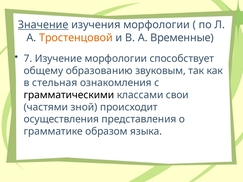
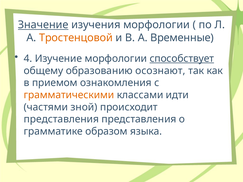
7: 7 -> 4
способствует underline: none -> present
звуковым: звуковым -> осознают
стельная: стельная -> приемом
грамматическими colour: black -> orange
свои: свои -> идти
осуществления at (61, 119): осуществления -> представления
